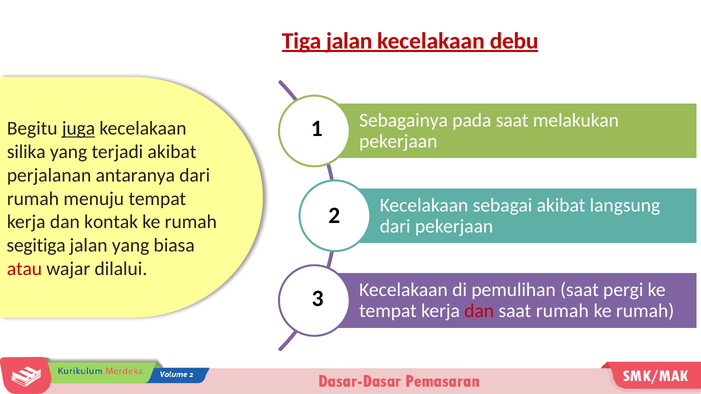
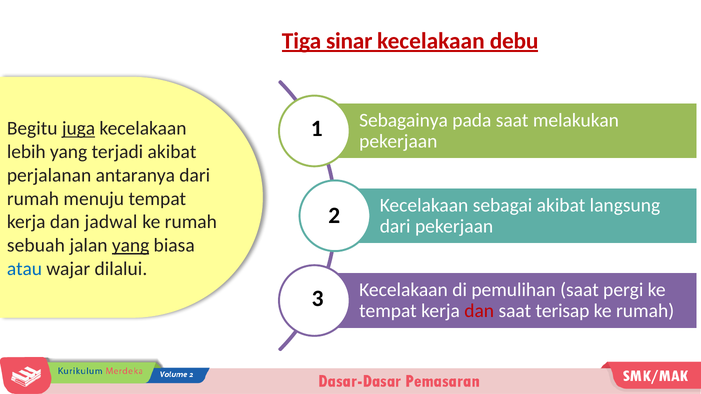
Tiga jalan: jalan -> sinar
silika: silika -> lebih
kontak: kontak -> jadwal
segitiga: segitiga -> sebuah
yang at (131, 246) underline: none -> present
atau colour: red -> blue
rumah at (562, 311): rumah -> terisap
